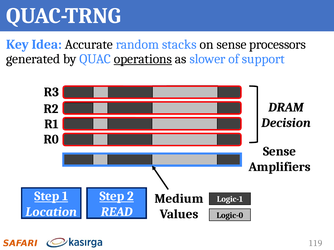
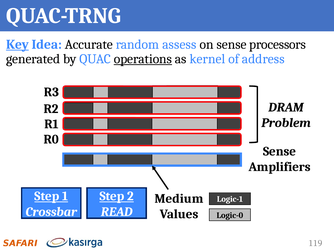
Key underline: none -> present
stacks: stacks -> assess
slower: slower -> kernel
support: support -> address
Decision: Decision -> Problem
Location: Location -> Crossbar
